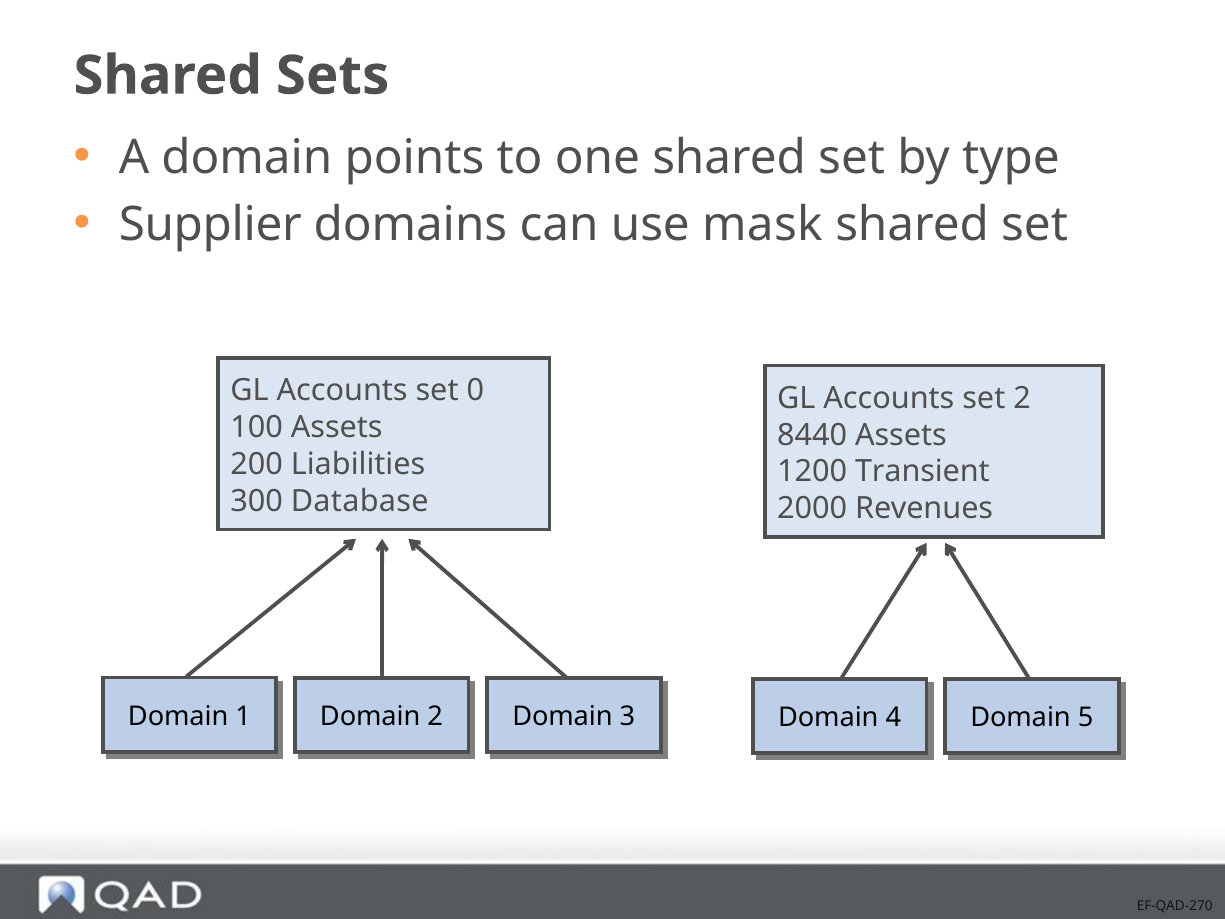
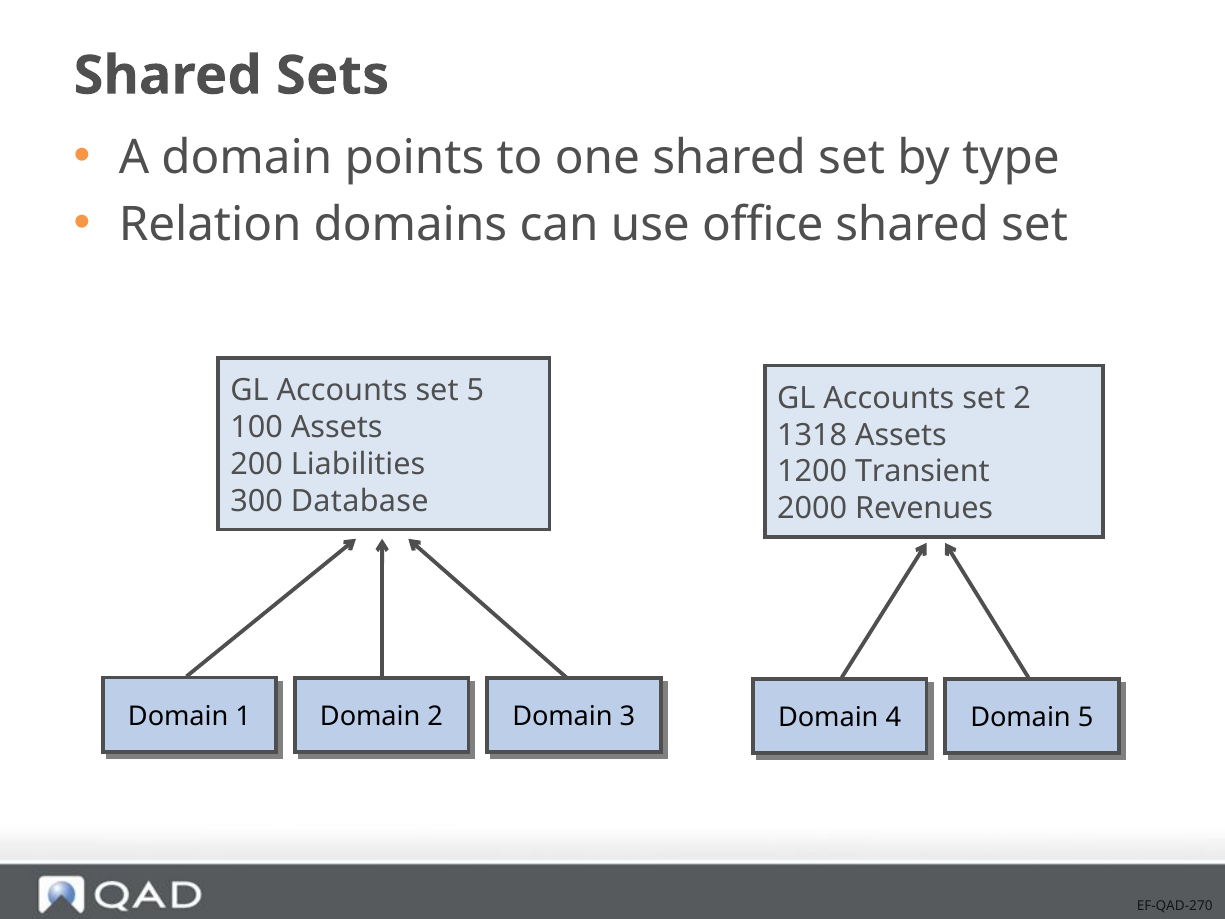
Supplier: Supplier -> Relation
mask: mask -> office
set 0: 0 -> 5
8440: 8440 -> 1318
